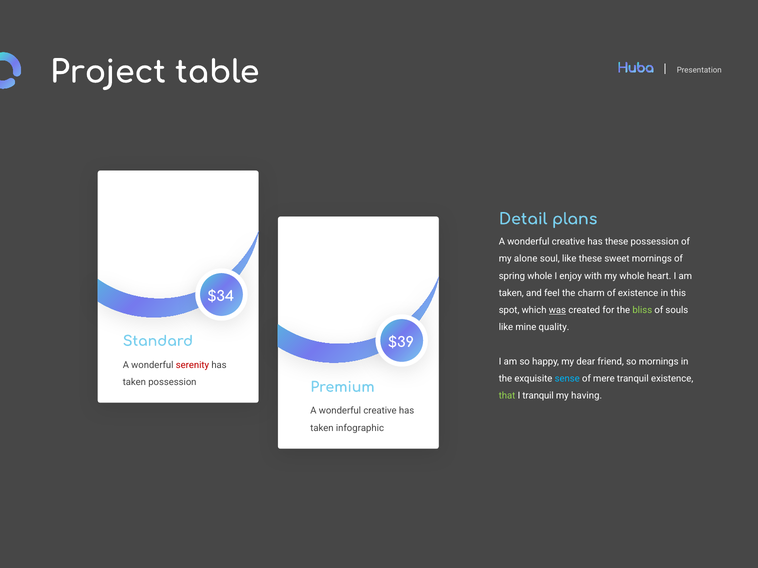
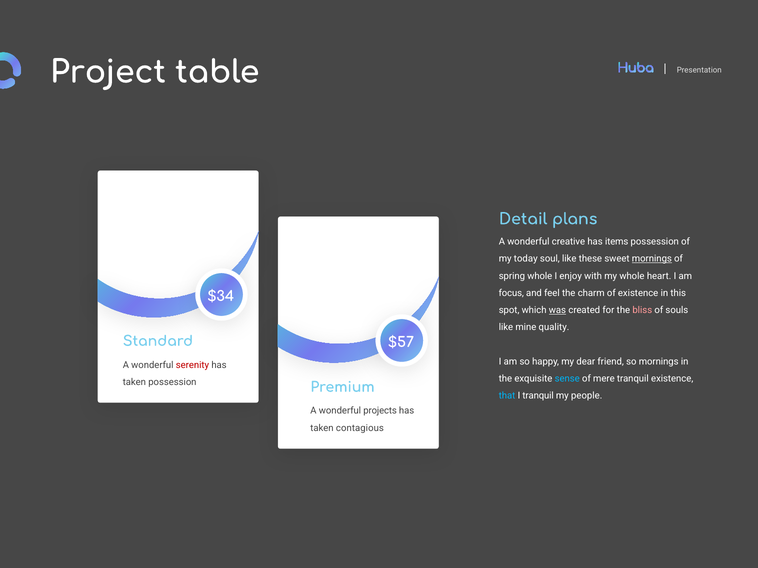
has these: these -> items
alone: alone -> today
mornings at (652, 259) underline: none -> present
taken at (511, 293): taken -> focus
bliss colour: light green -> pink
$39: $39 -> $57
that colour: light green -> light blue
having: having -> people
creative at (380, 411): creative -> projects
infographic: infographic -> contagious
